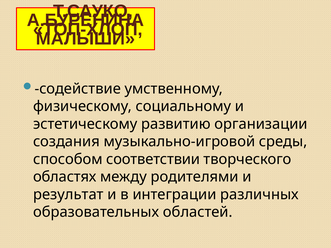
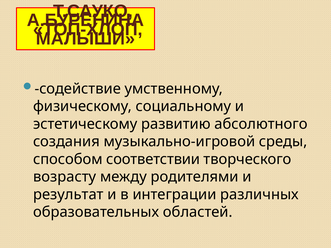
организации: организации -> абсолютного
областях: областях -> возрасту
